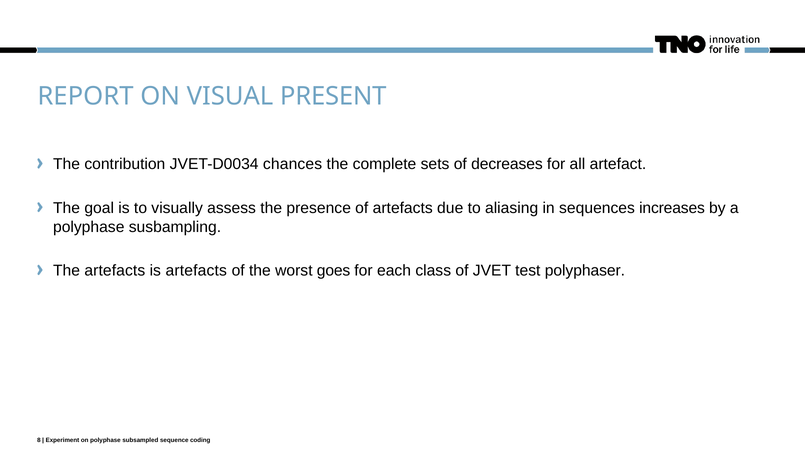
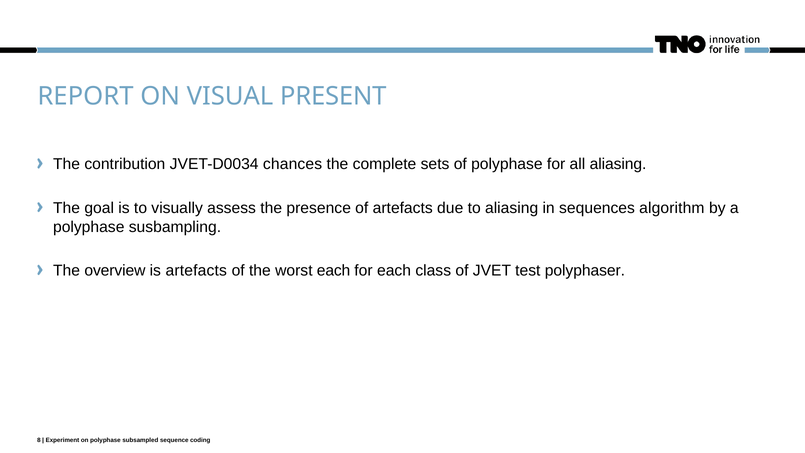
of decreases: decreases -> polyphase
all artefact: artefact -> aliasing
increases: increases -> algorithm
The artefacts: artefacts -> overview
worst goes: goes -> each
